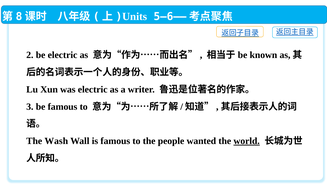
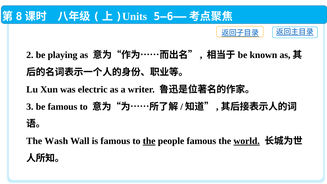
be electric: electric -> playing
the at (149, 141) underline: none -> present
people wanted: wanted -> famous
